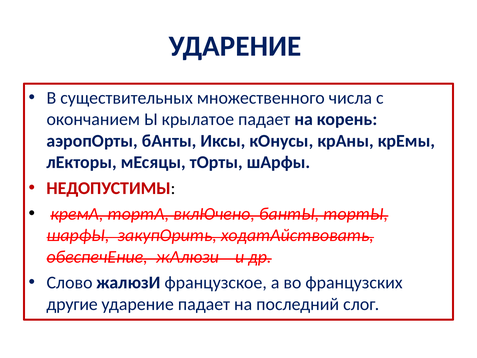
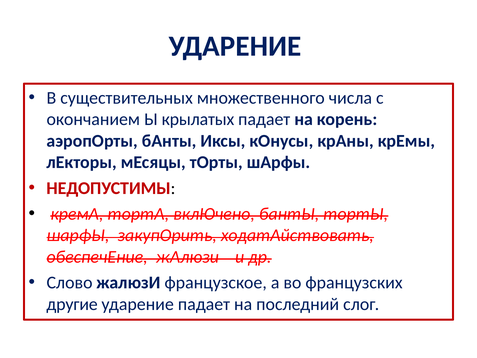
крылатое: крылатое -> крылатых
